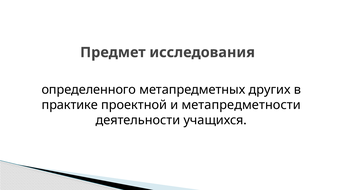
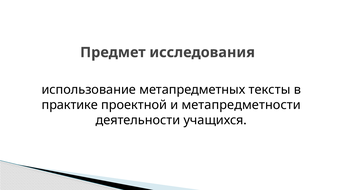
определенного: определенного -> использование
других: других -> тексты
